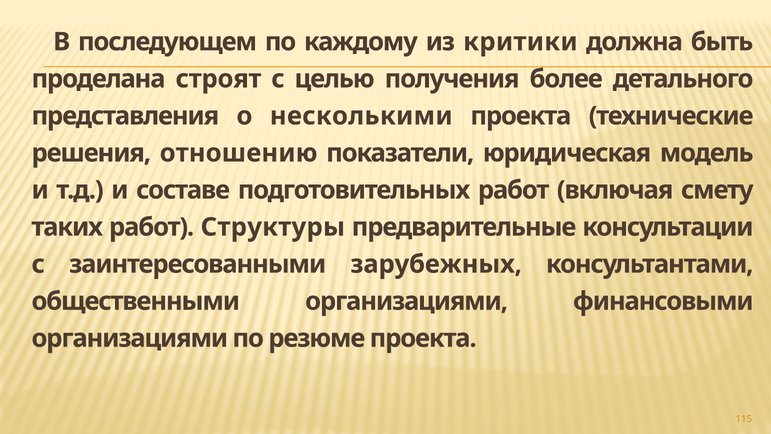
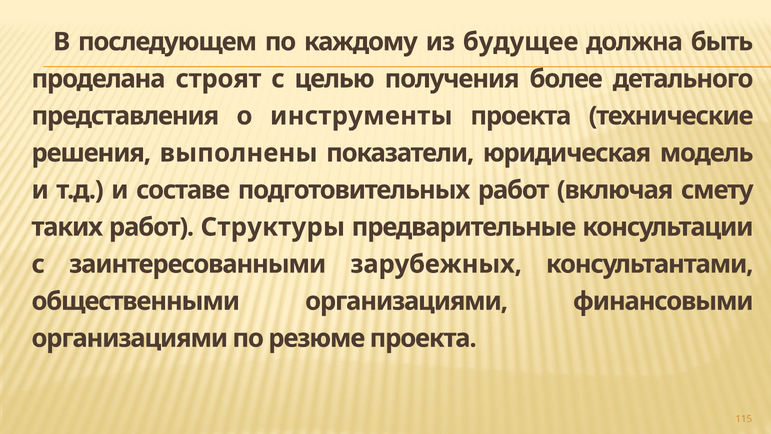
критики: критики -> будущее
несколькими: несколькими -> инструменты
отношению: отношению -> выполнены
